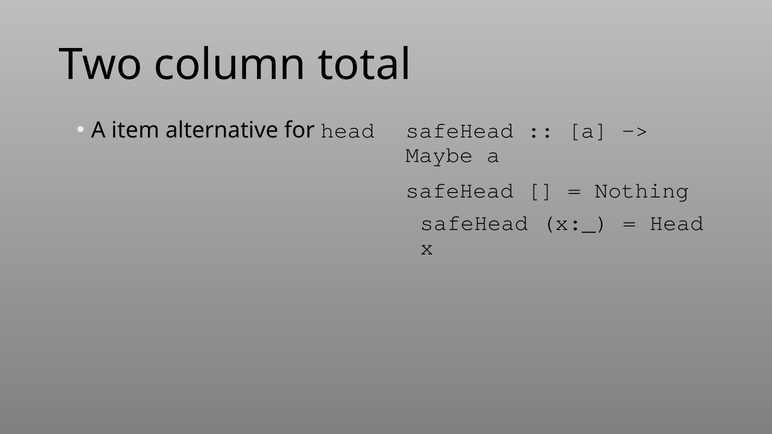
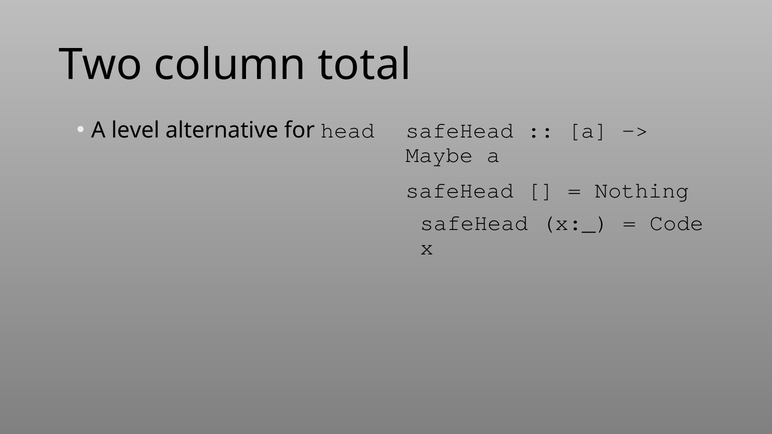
item: item -> level
Head at (677, 223): Head -> Code
